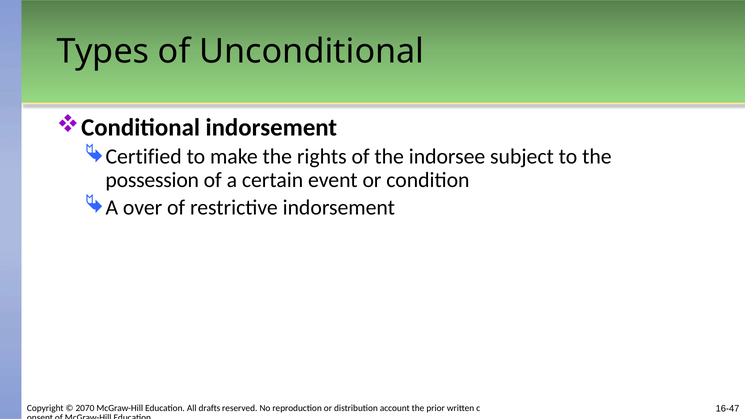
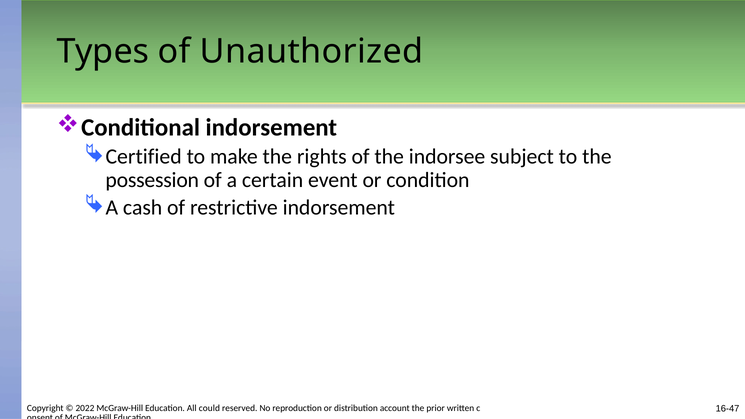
Unconditional: Unconditional -> Unauthorized
over: over -> cash
2070: 2070 -> 2022
drafts: drafts -> could
